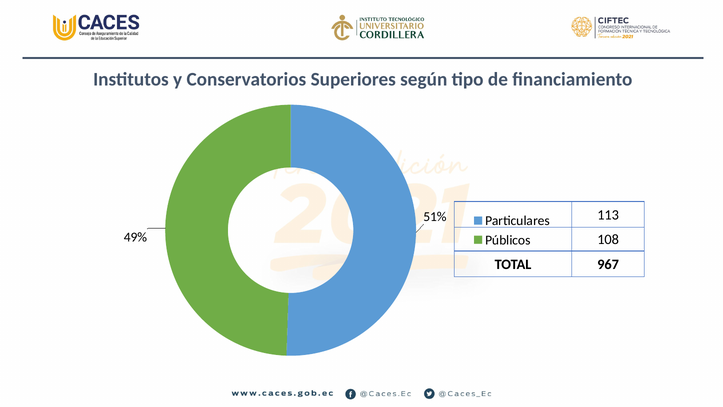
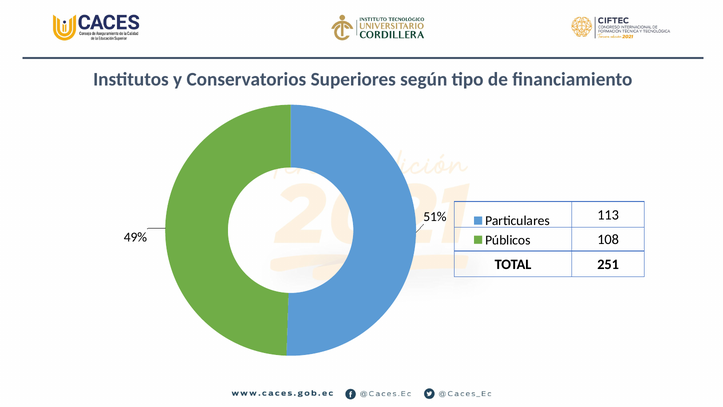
967: 967 -> 251
